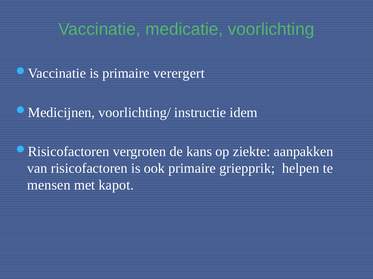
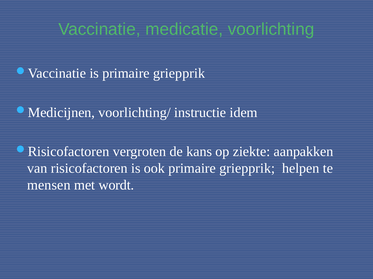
is primaire verergert: verergert -> griepprik
kapot: kapot -> wordt
